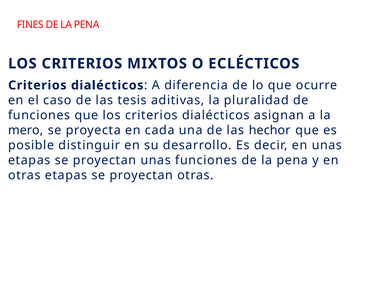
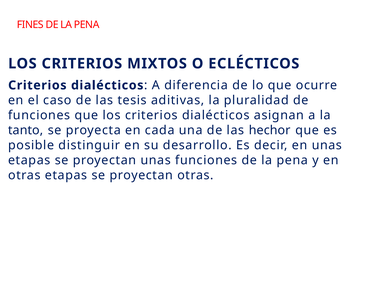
mero: mero -> tanto
